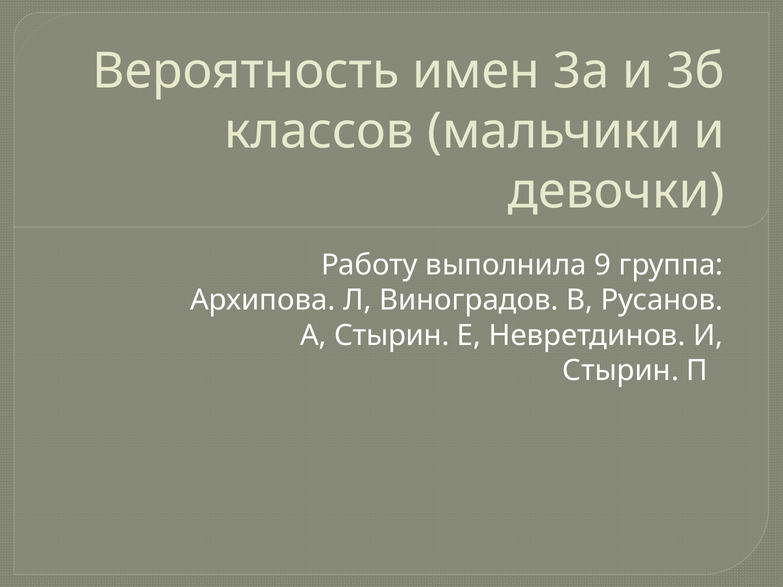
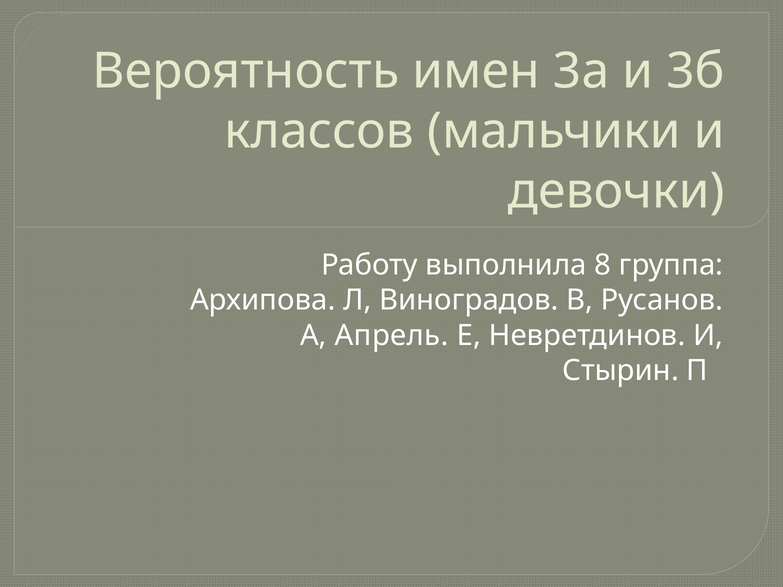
9: 9 -> 8
А Стырин: Стырин -> Апрель
